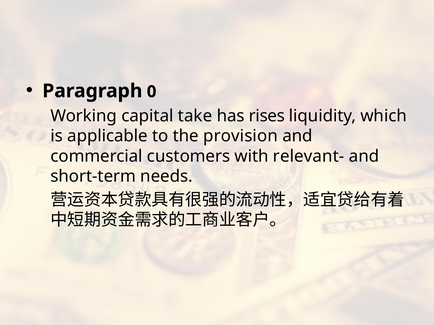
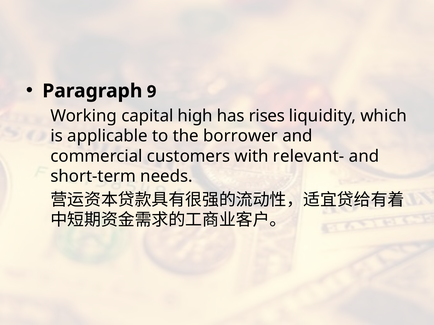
0: 0 -> 9
take: take -> high
provision: provision -> borrower
